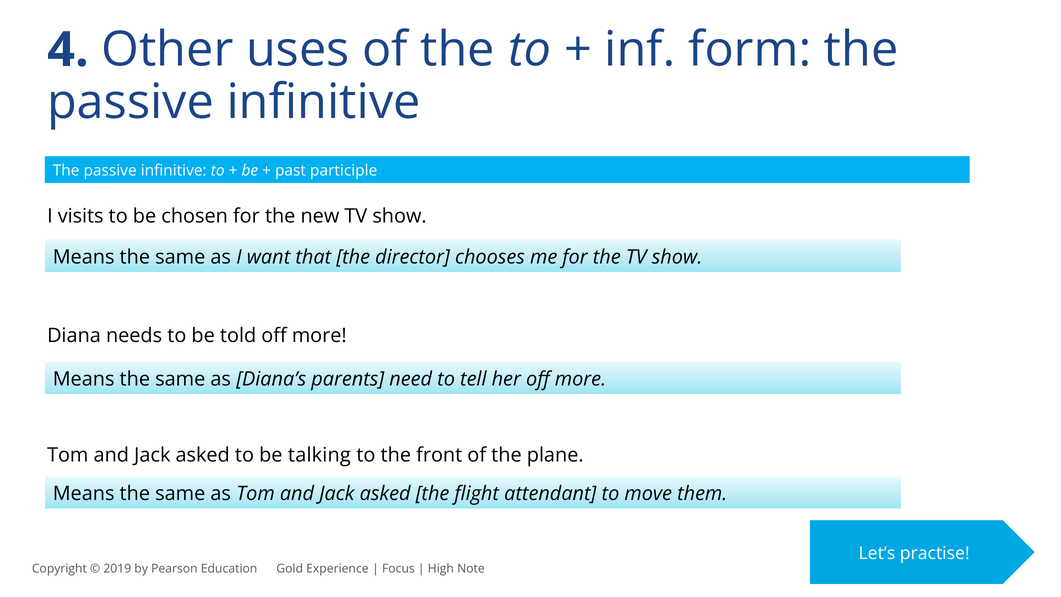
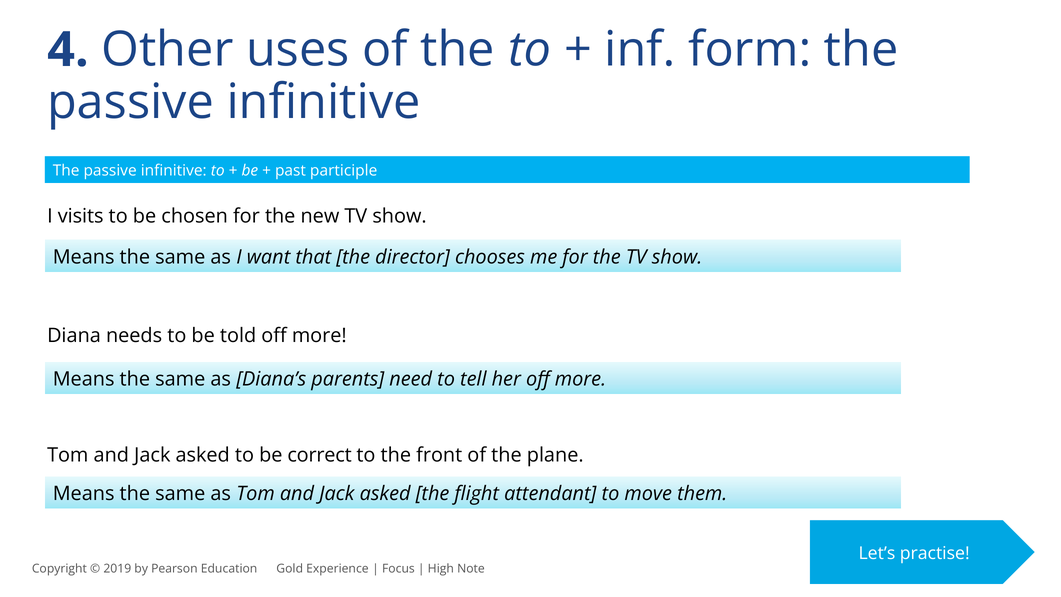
talking: talking -> correct
